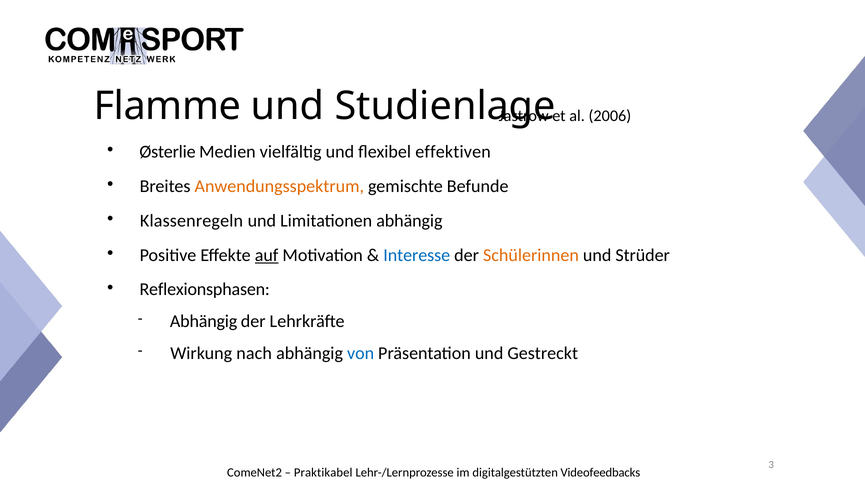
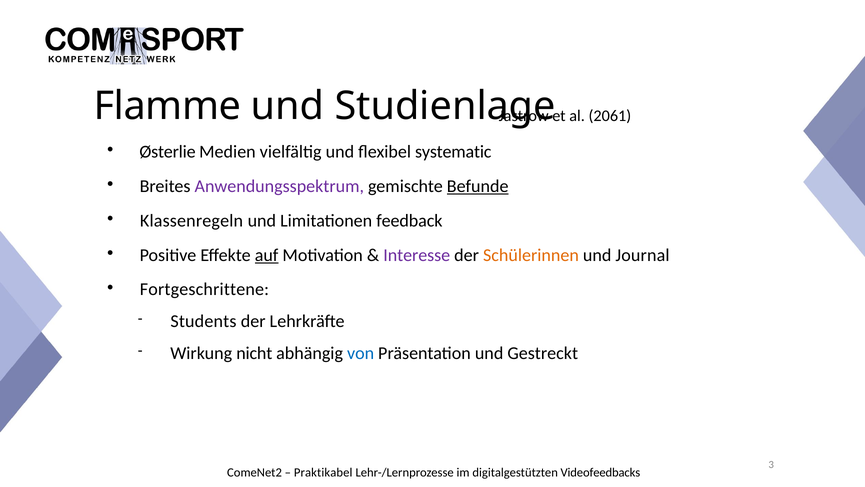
2006: 2006 -> 2061
effektiven: effektiven -> systematic
Anwendungsspektrum colour: orange -> purple
Befunde underline: none -> present
Limitationen abhängig: abhängig -> feedback
Interesse colour: blue -> purple
Strüder: Strüder -> Journal
Reflexionsphasen: Reflexionsphasen -> Fortgeschrittene
Abhängig at (204, 321): Abhängig -> Students
nach: nach -> nicht
